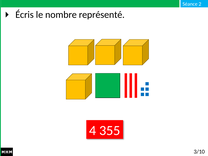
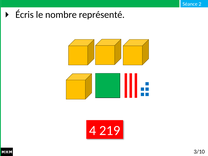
355: 355 -> 219
